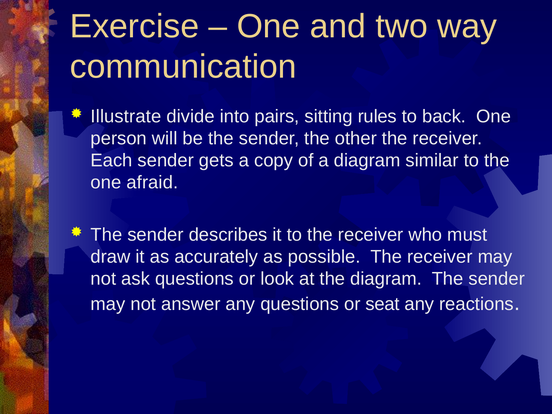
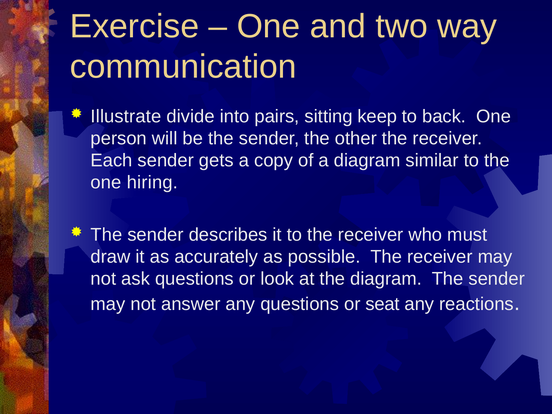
rules: rules -> keep
afraid: afraid -> hiring
